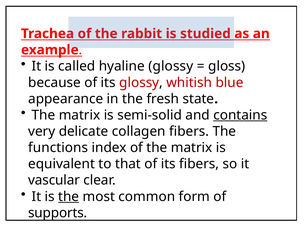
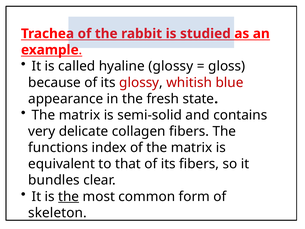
contains underline: present -> none
vascular: vascular -> bundles
supports: supports -> skeleton
